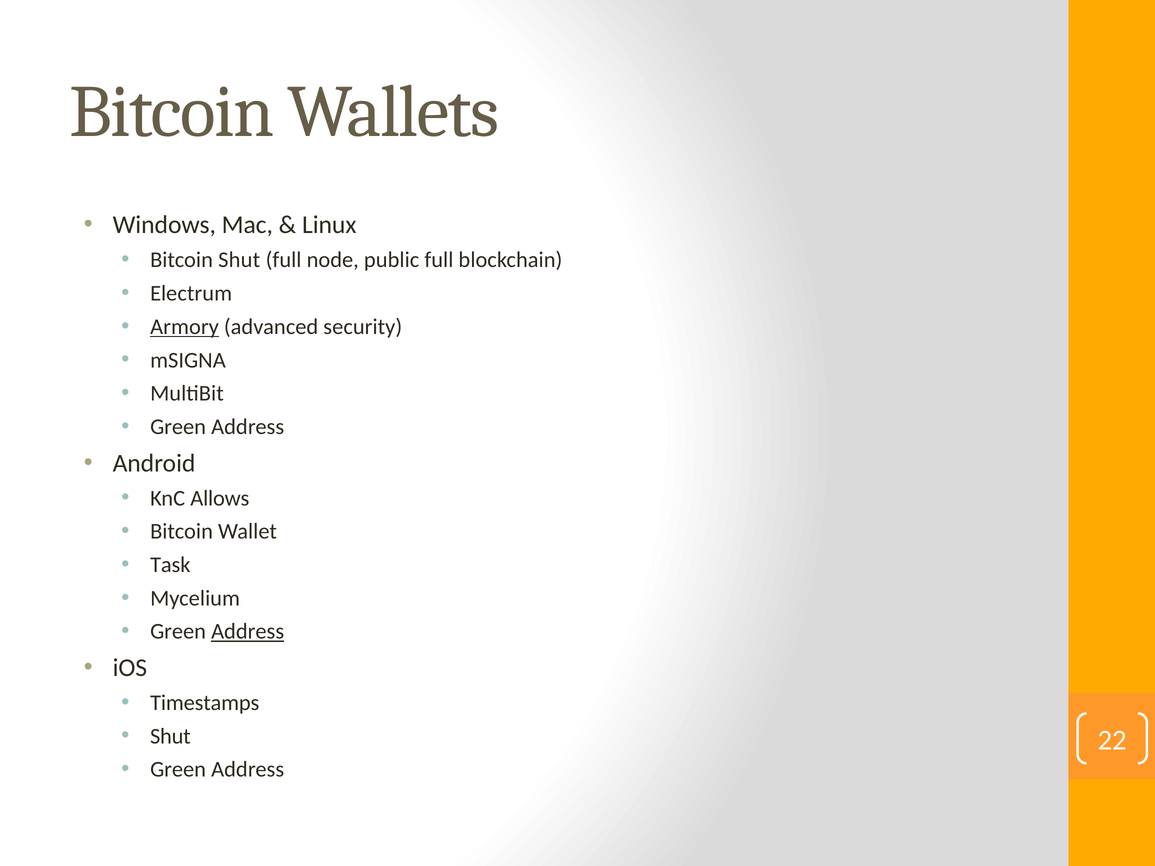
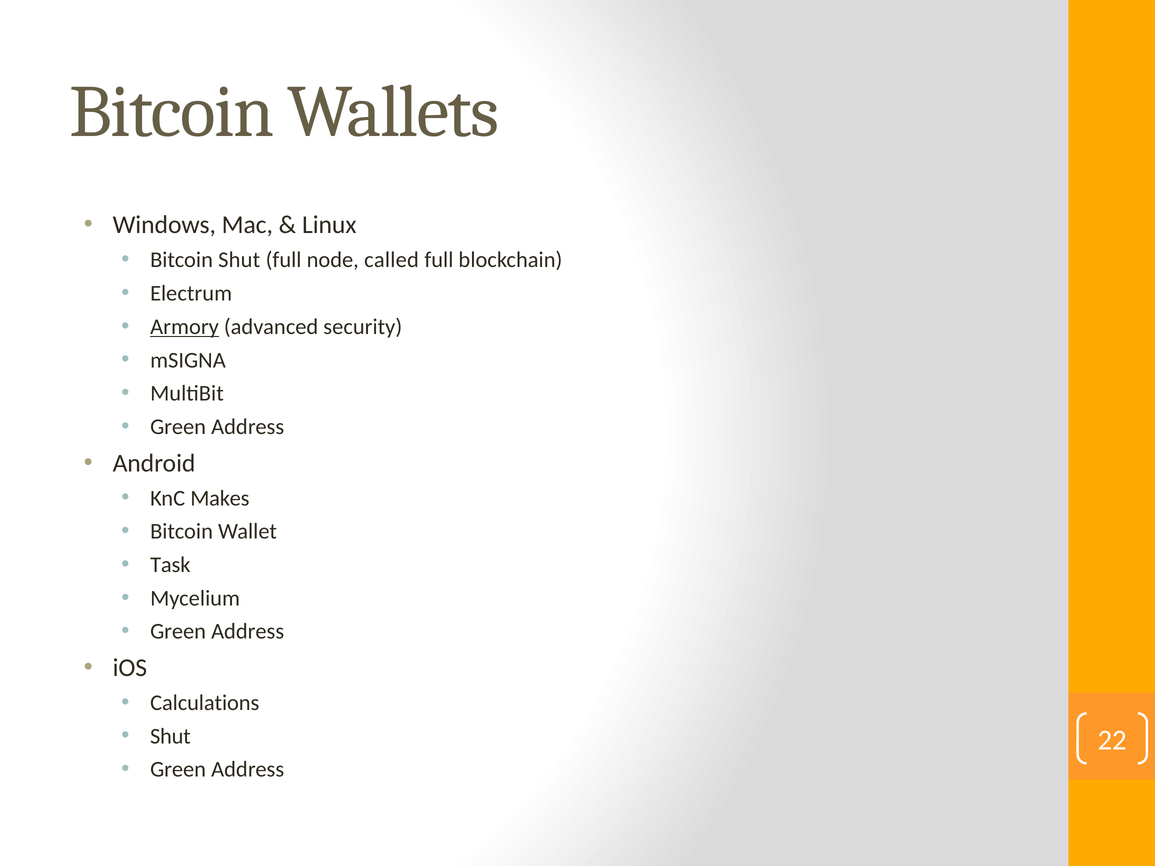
public: public -> called
Allows: Allows -> Makes
Address at (248, 632) underline: present -> none
Timestamps: Timestamps -> Calculations
